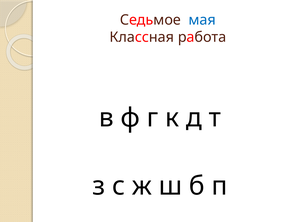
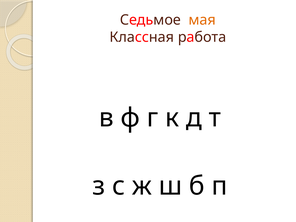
мая colour: blue -> orange
